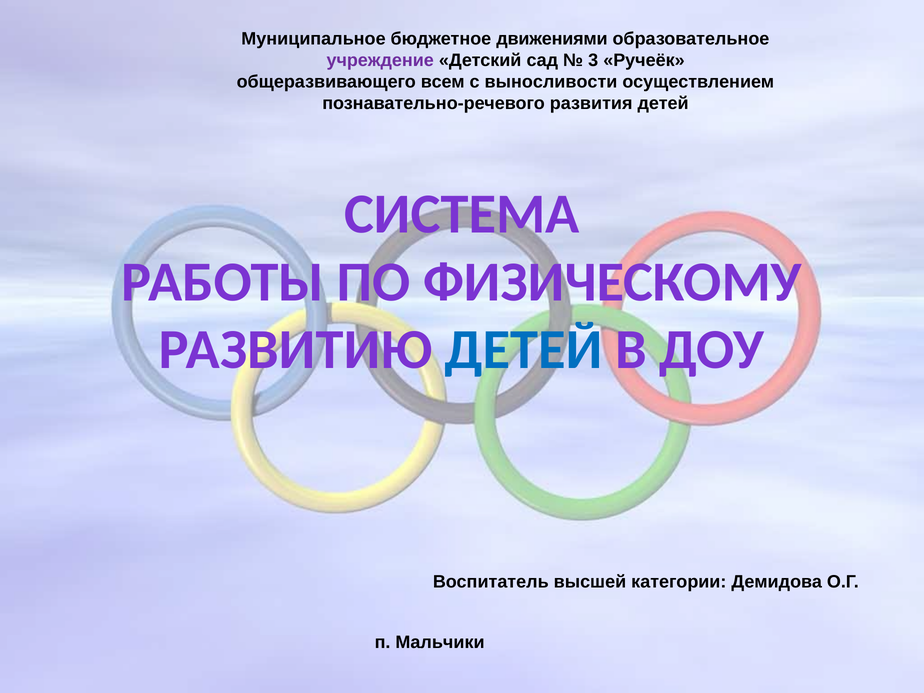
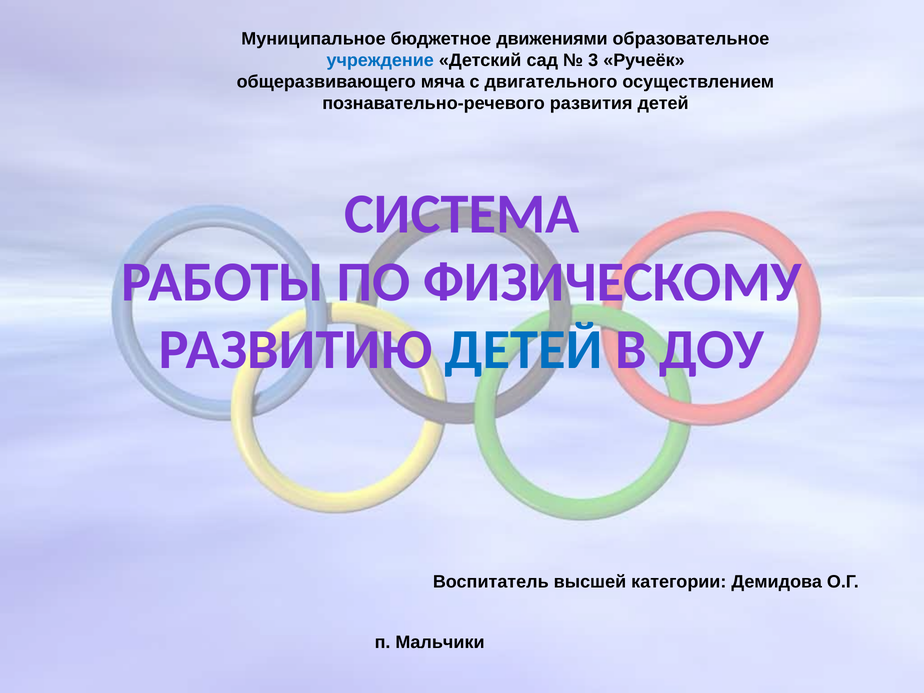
учреждение colour: purple -> blue
всем: всем -> мяча
выносливости: выносливости -> двигательного
